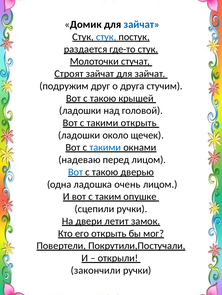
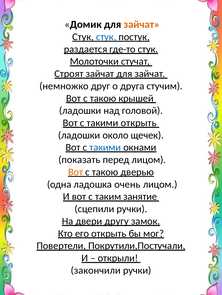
зайчат at (142, 24) colour: blue -> orange
подружим: подружим -> немножко
надеваю: надеваю -> показать
Вот at (76, 173) colour: blue -> orange
опушке: опушке -> занятие
летит: летит -> другу
